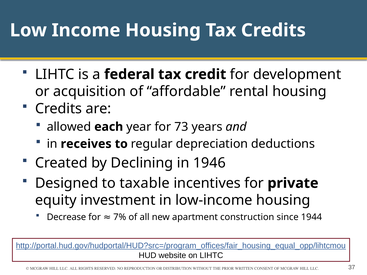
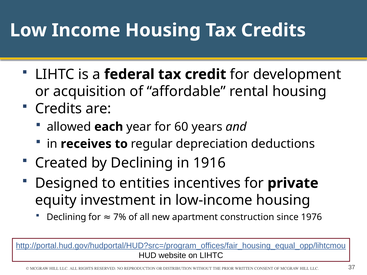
73: 73 -> 60
1946: 1946 -> 1916
taxable: taxable -> entities
Decrease at (66, 217): Decrease -> Declining
1944: 1944 -> 1976
